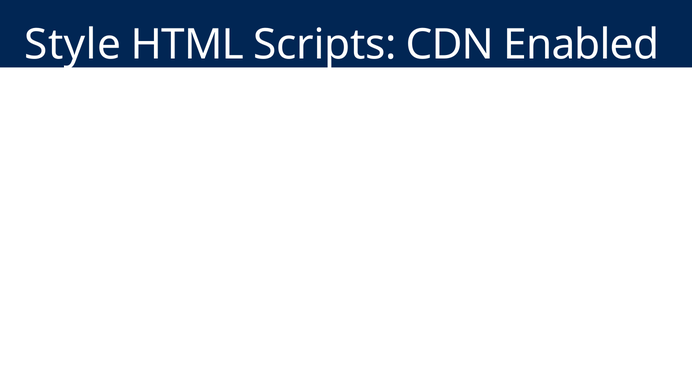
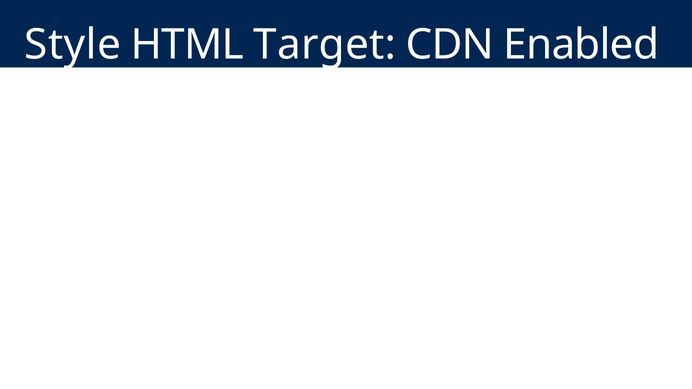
Scripts: Scripts -> Target
